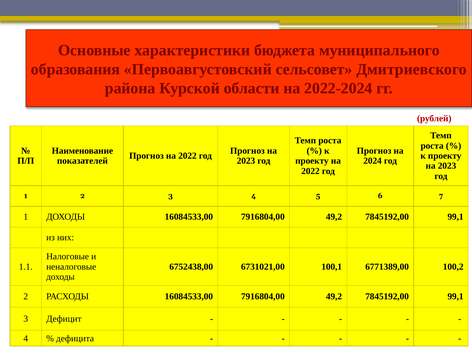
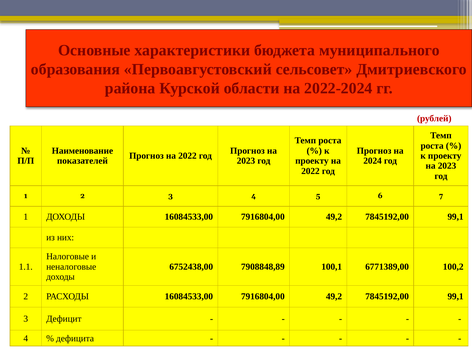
6731021,00: 6731021,00 -> 7908848,89
